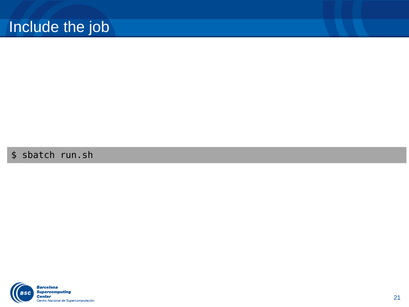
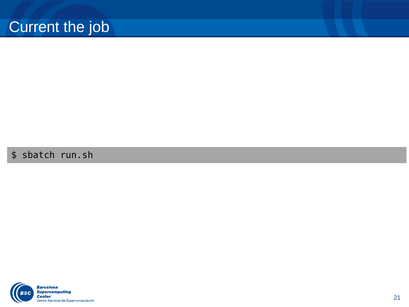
Include: Include -> Current
